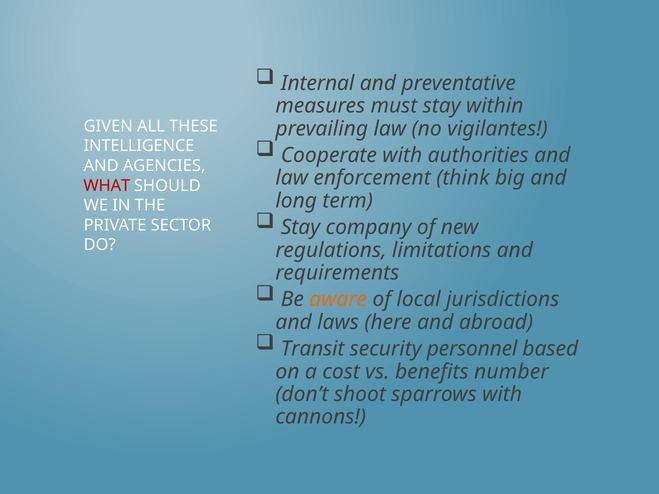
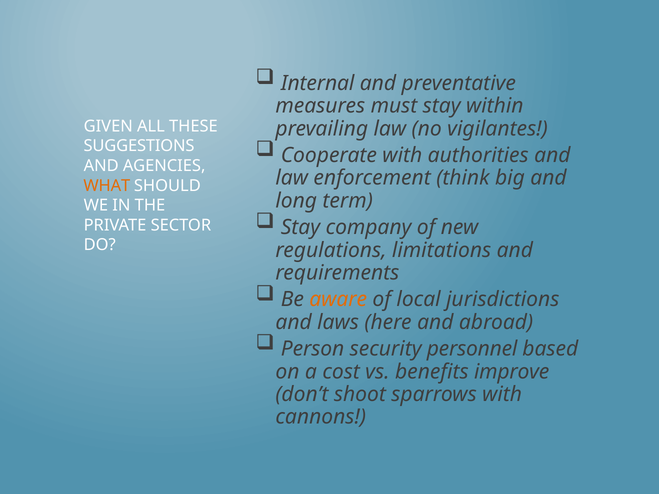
INTELLIGENCE: INTELLIGENCE -> SUGGESTIONS
WHAT colour: red -> orange
Transit: Transit -> Person
number: number -> improve
